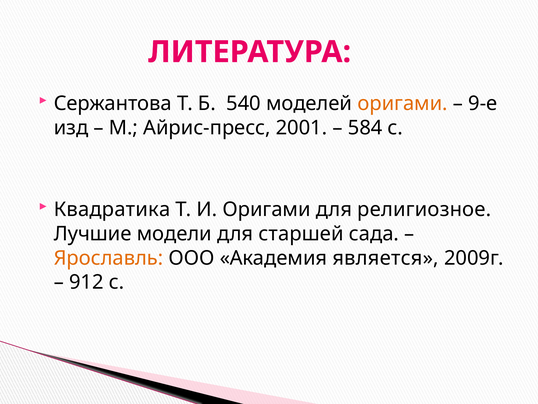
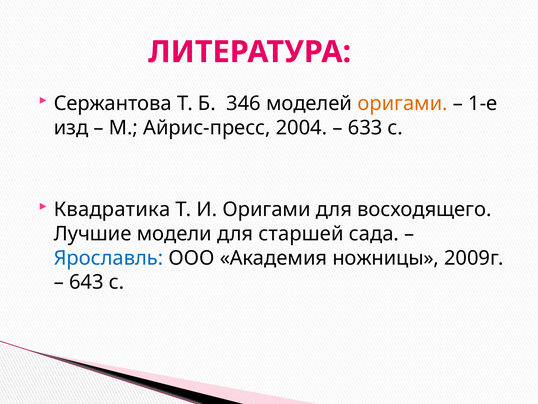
540: 540 -> 346
9-е: 9-е -> 1-е
2001: 2001 -> 2004
584: 584 -> 633
религиозное: религиозное -> восходящего
Ярославль colour: orange -> blue
является: является -> ножницы
912: 912 -> 643
